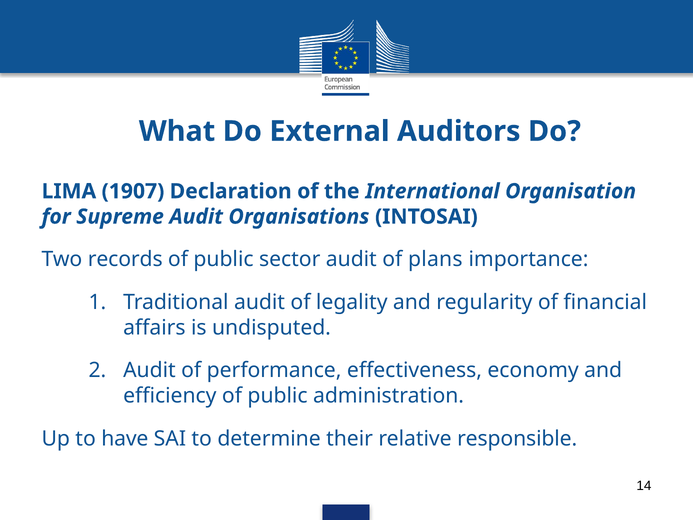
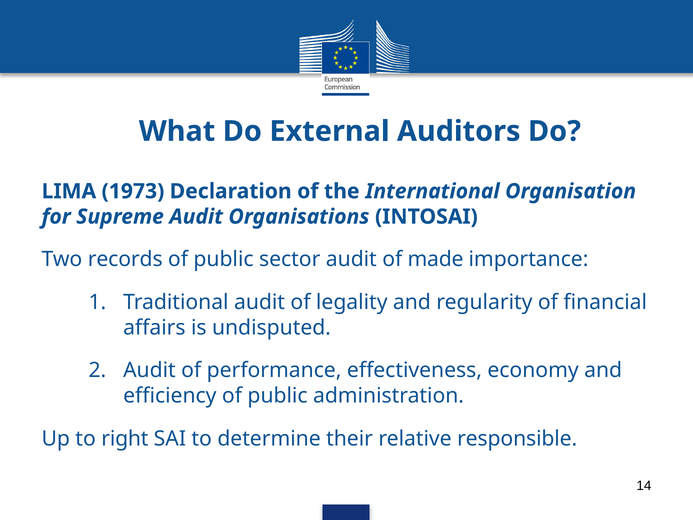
1907: 1907 -> 1973
plans: plans -> made
have: have -> right
